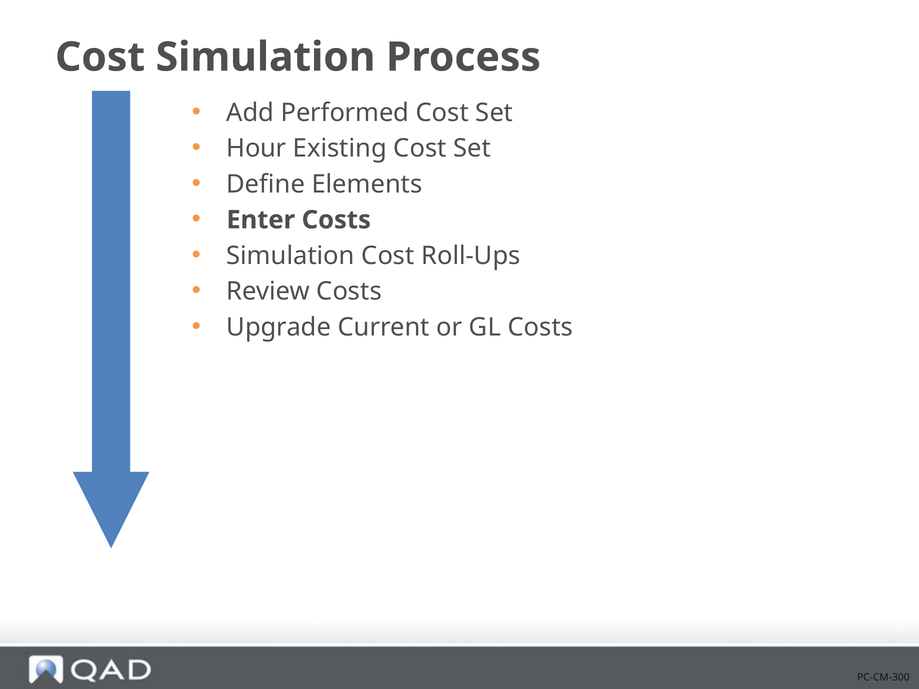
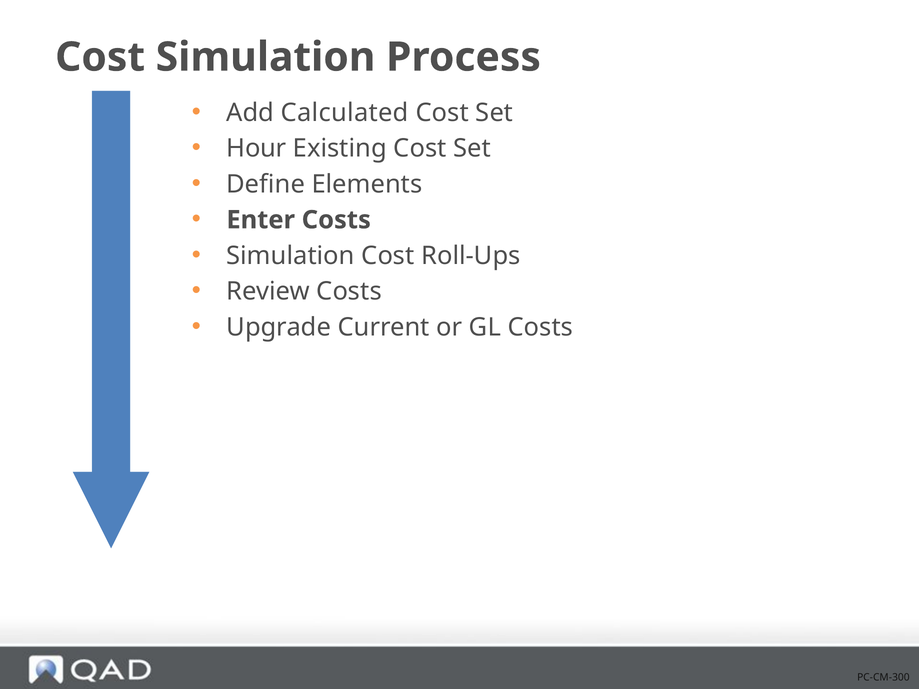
Performed: Performed -> Calculated
